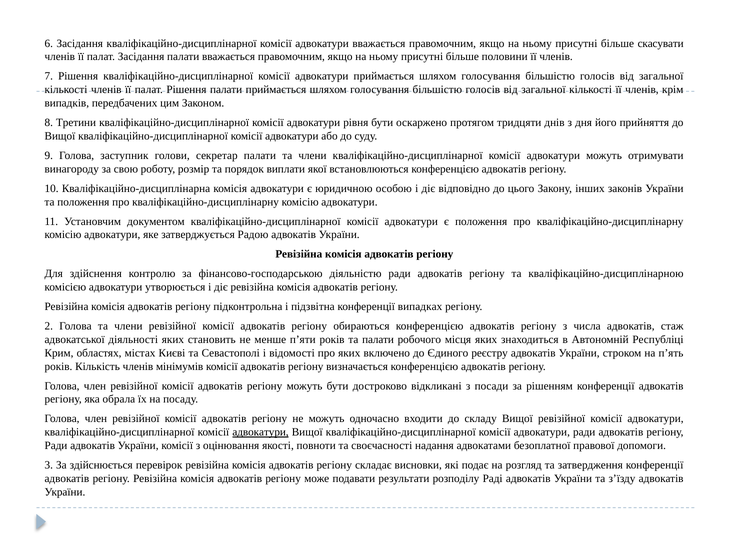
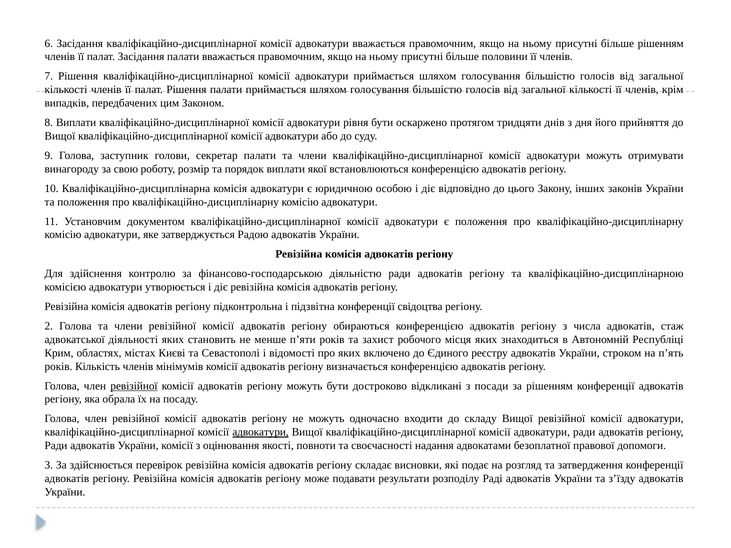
більше скасувати: скасувати -> рішенням
8 Третини: Третини -> Виплати
випадках: випадках -> свідоцтва
та палати: палати -> захист
ревізійної at (134, 386) underline: none -> present
